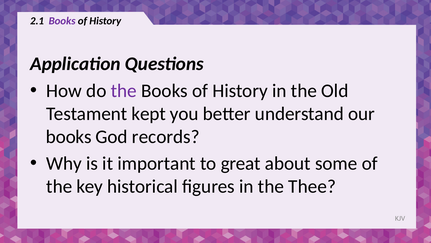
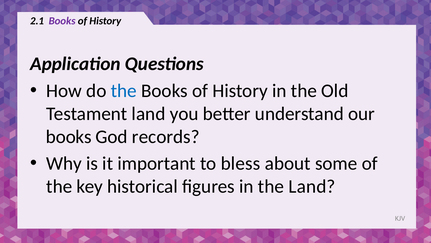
the at (124, 91) colour: purple -> blue
Testament kept: kept -> land
great: great -> bless
the Thee: Thee -> Land
